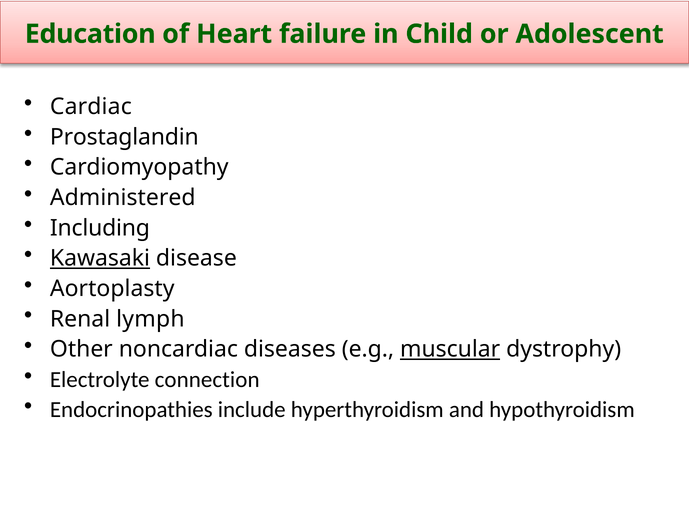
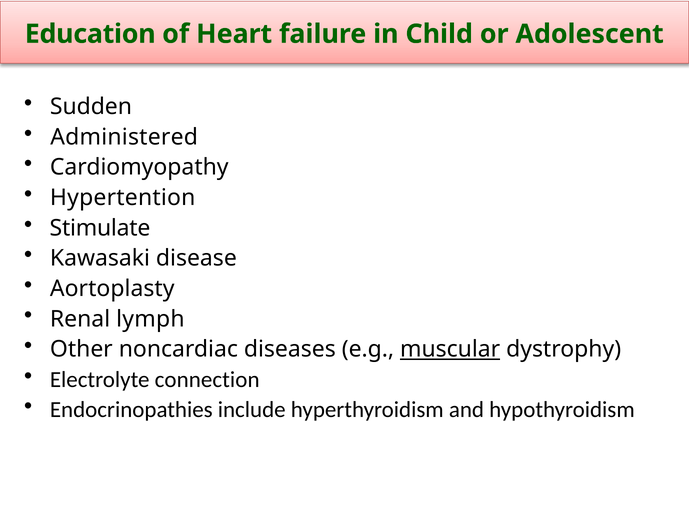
Cardiac: Cardiac -> Sudden
Prostaglandin: Prostaglandin -> Administered
Administered: Administered -> Hypertention
Including: Including -> Stimulate
Kawasaki underline: present -> none
